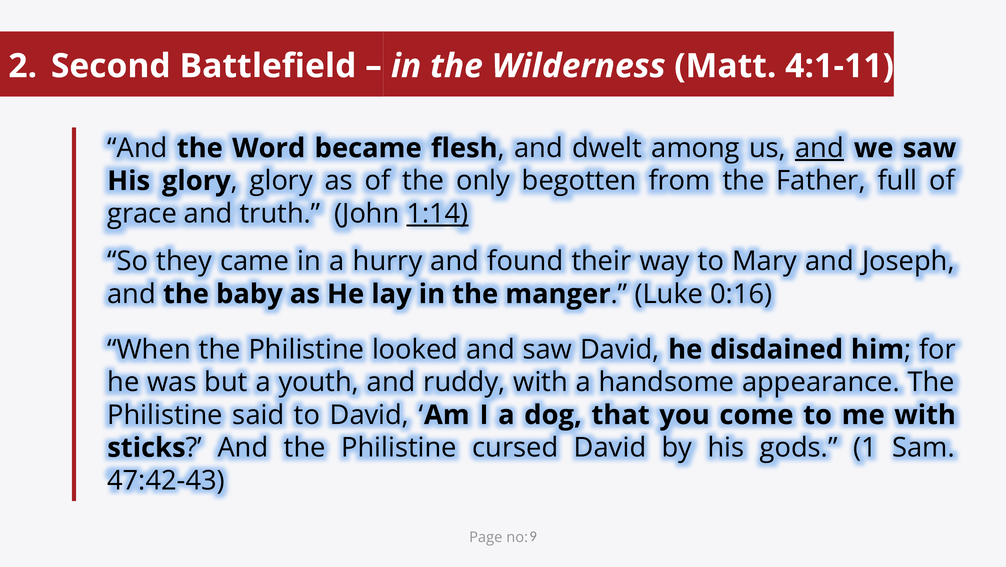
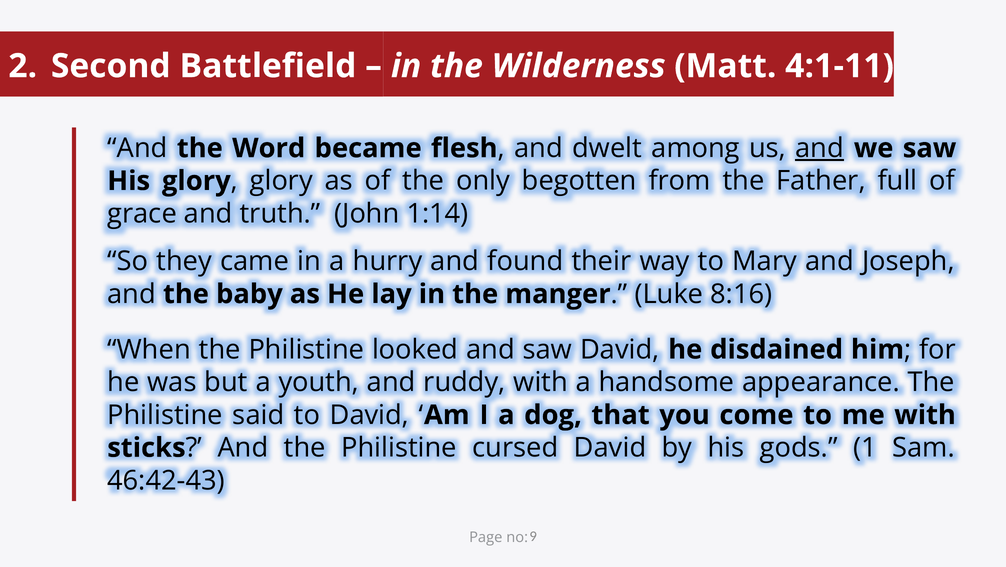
1:14 underline: present -> none
0:16: 0:16 -> 8:16
47:42-43: 47:42-43 -> 46:42-43
